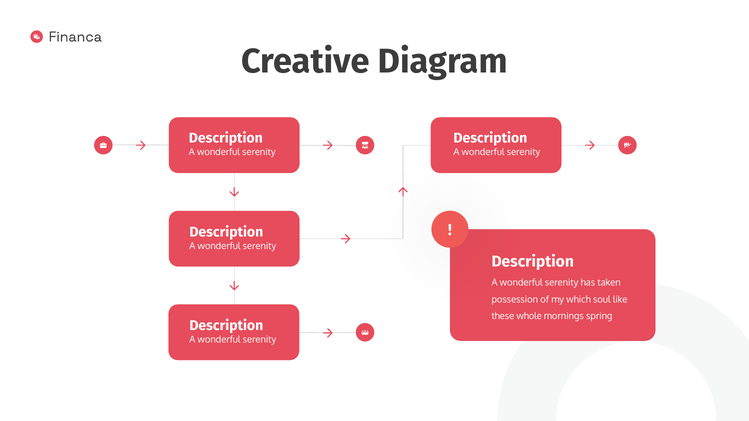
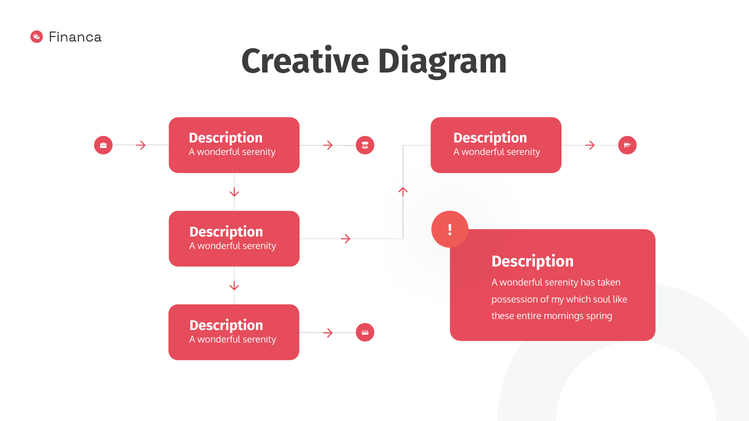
whole: whole -> entire
